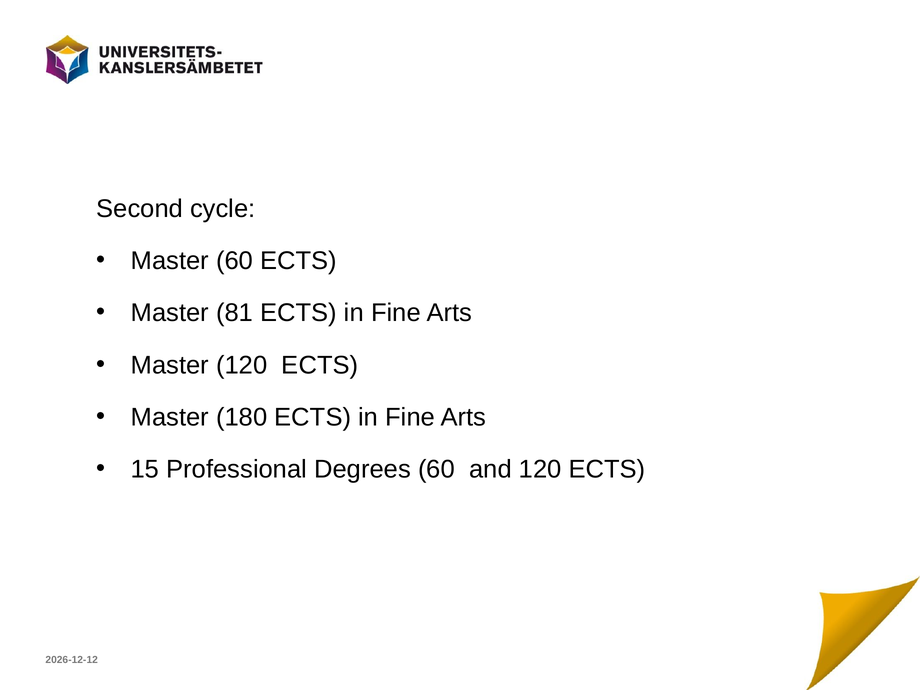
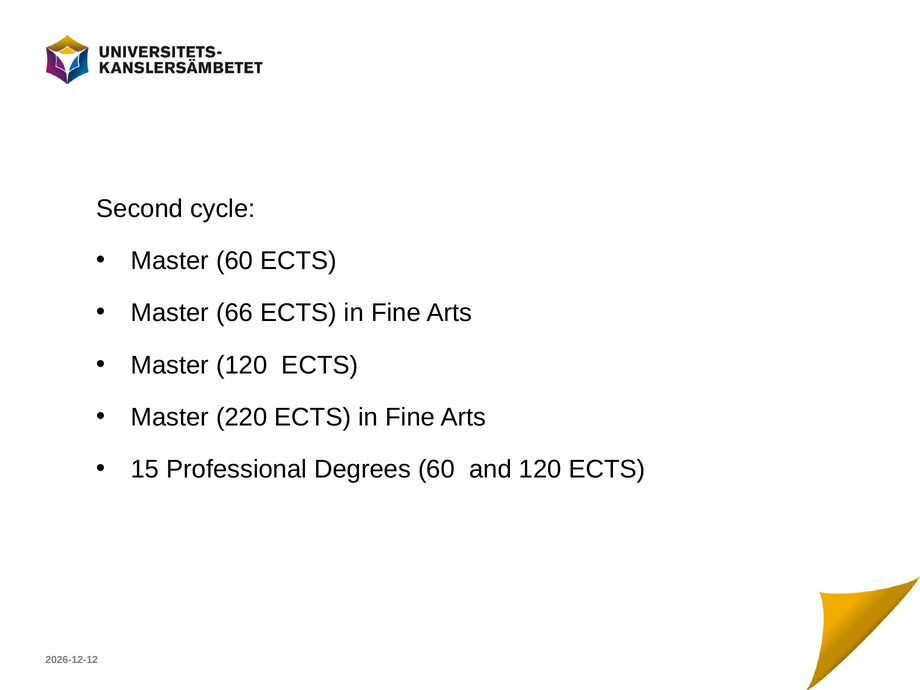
81: 81 -> 66
180: 180 -> 220
